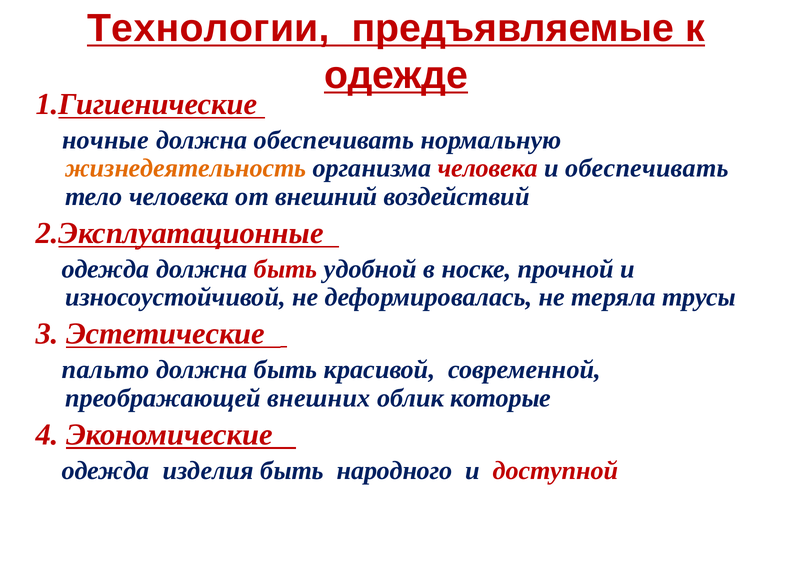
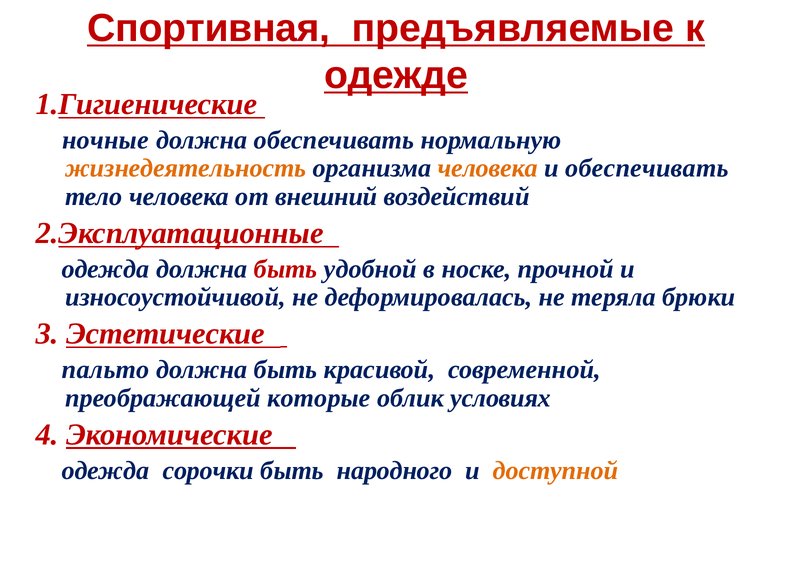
Технологии: Технологии -> Спортивная
человека at (488, 169) colour: red -> orange
трусы: трусы -> брюки
внешних: внешних -> которые
которые: которые -> условиях
изделия: изделия -> сорочки
доступной colour: red -> orange
